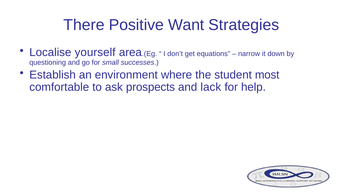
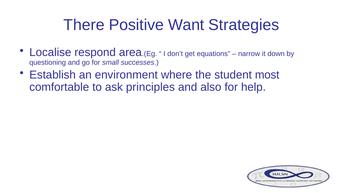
yourself: yourself -> respond
prospects: prospects -> principles
lack: lack -> also
